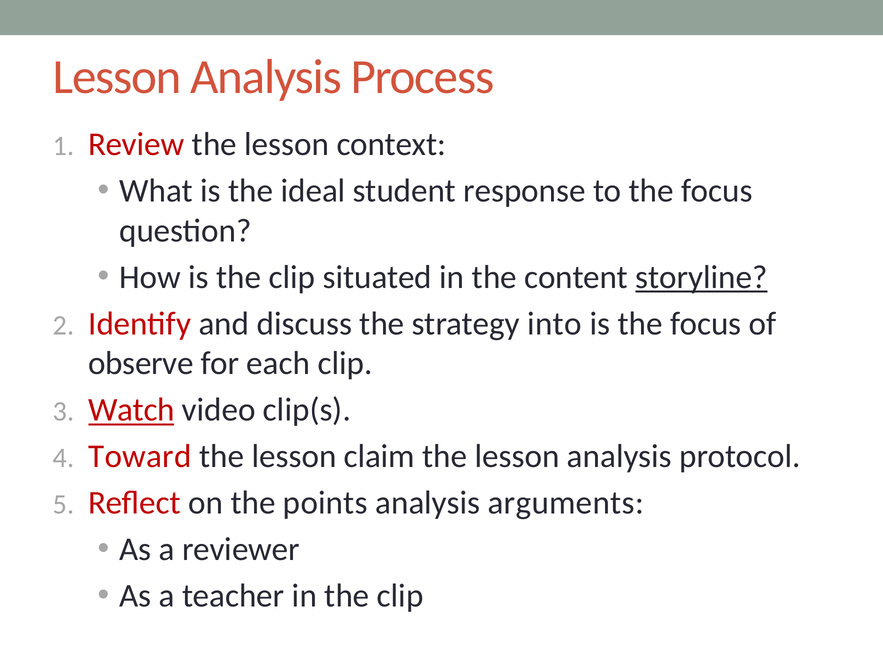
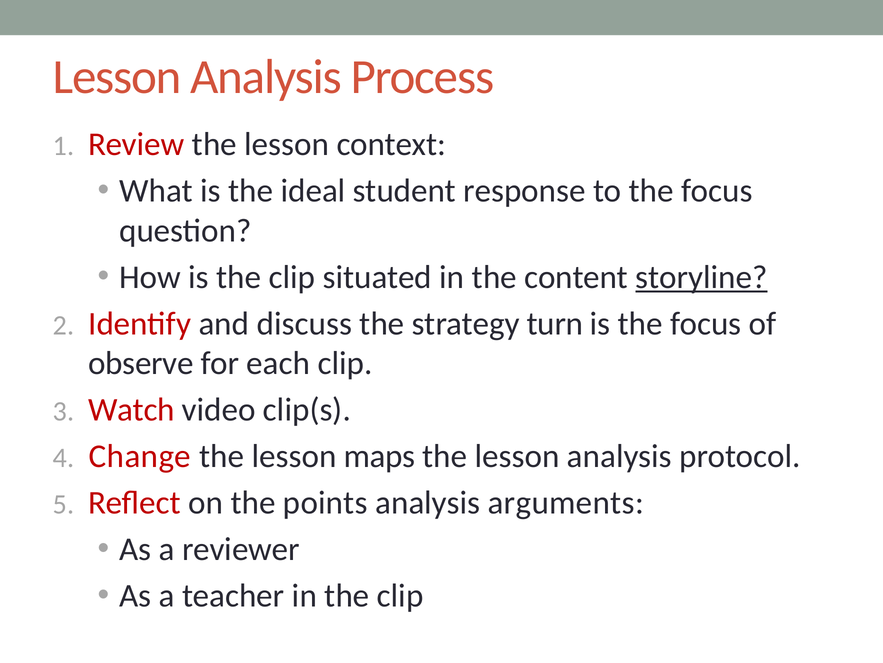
into: into -> turn
Watch underline: present -> none
Toward: Toward -> Change
claim: claim -> maps
